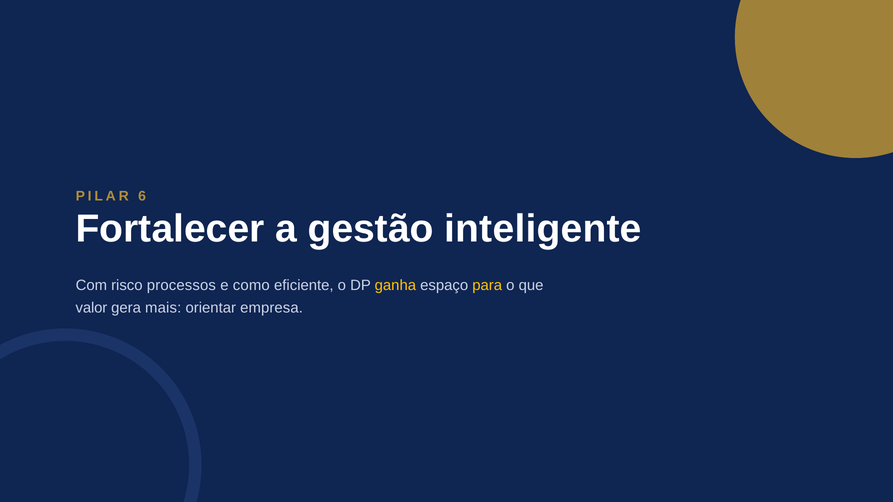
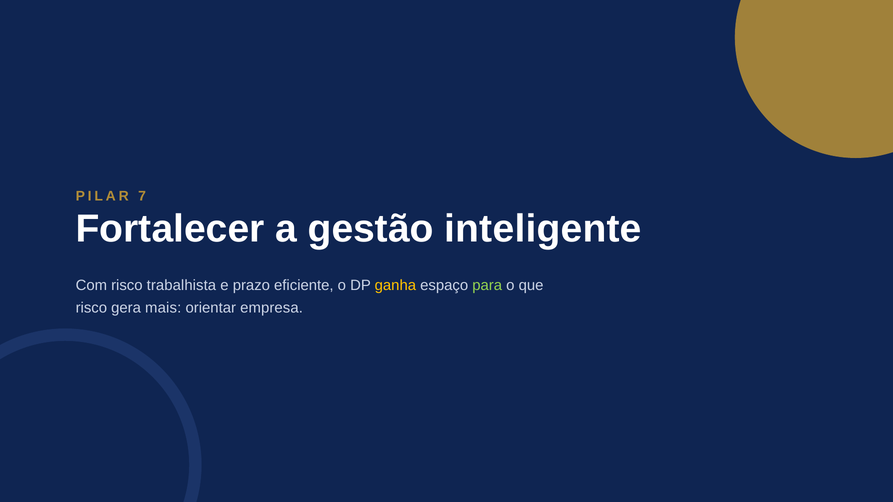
6: 6 -> 7
processos: processos -> trabalhista
como: como -> prazo
para colour: yellow -> light green
valor at (91, 308): valor -> risco
